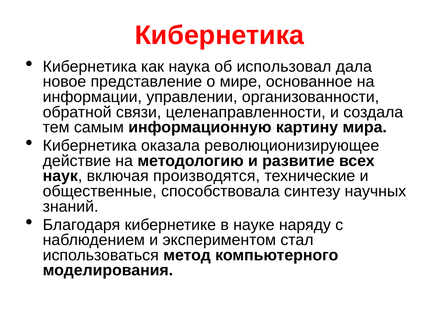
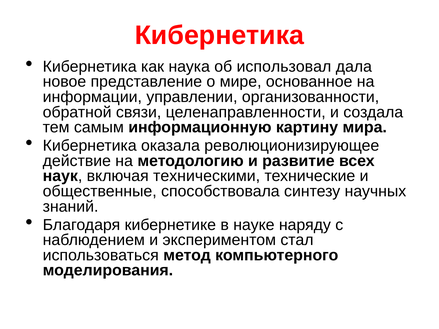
производятся: производятся -> техническими
